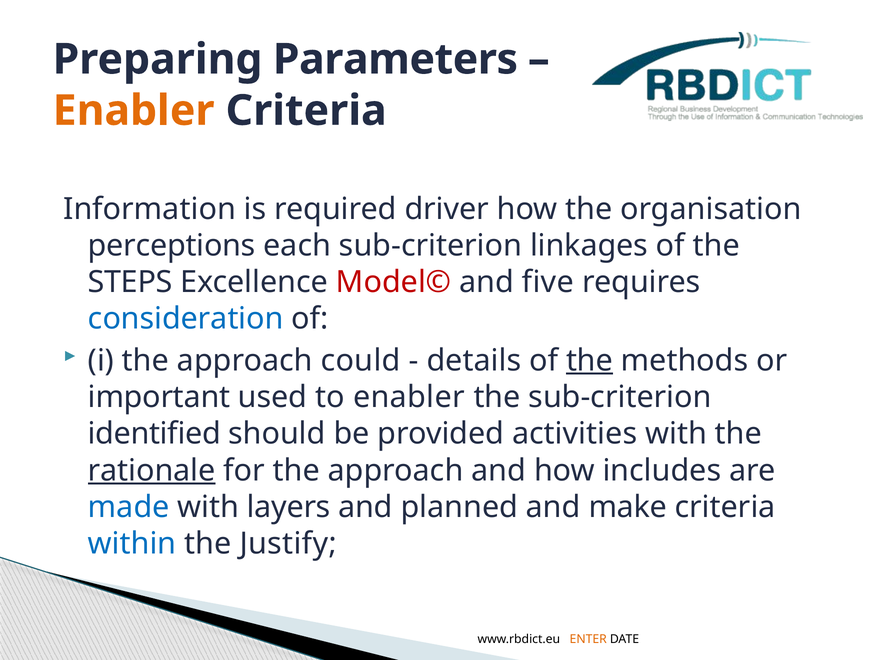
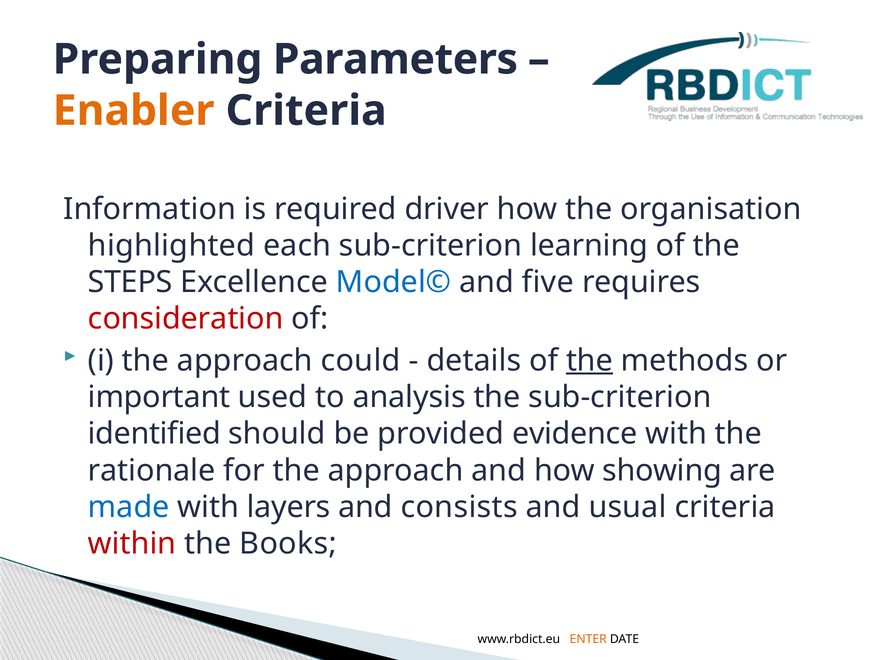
perceptions: perceptions -> highlighted
linkages: linkages -> learning
Model© colour: red -> blue
consideration colour: blue -> red
to enabler: enabler -> analysis
activities: activities -> evidence
rationale underline: present -> none
includes: includes -> showing
planned: planned -> consists
make: make -> usual
within colour: blue -> red
Justify: Justify -> Books
